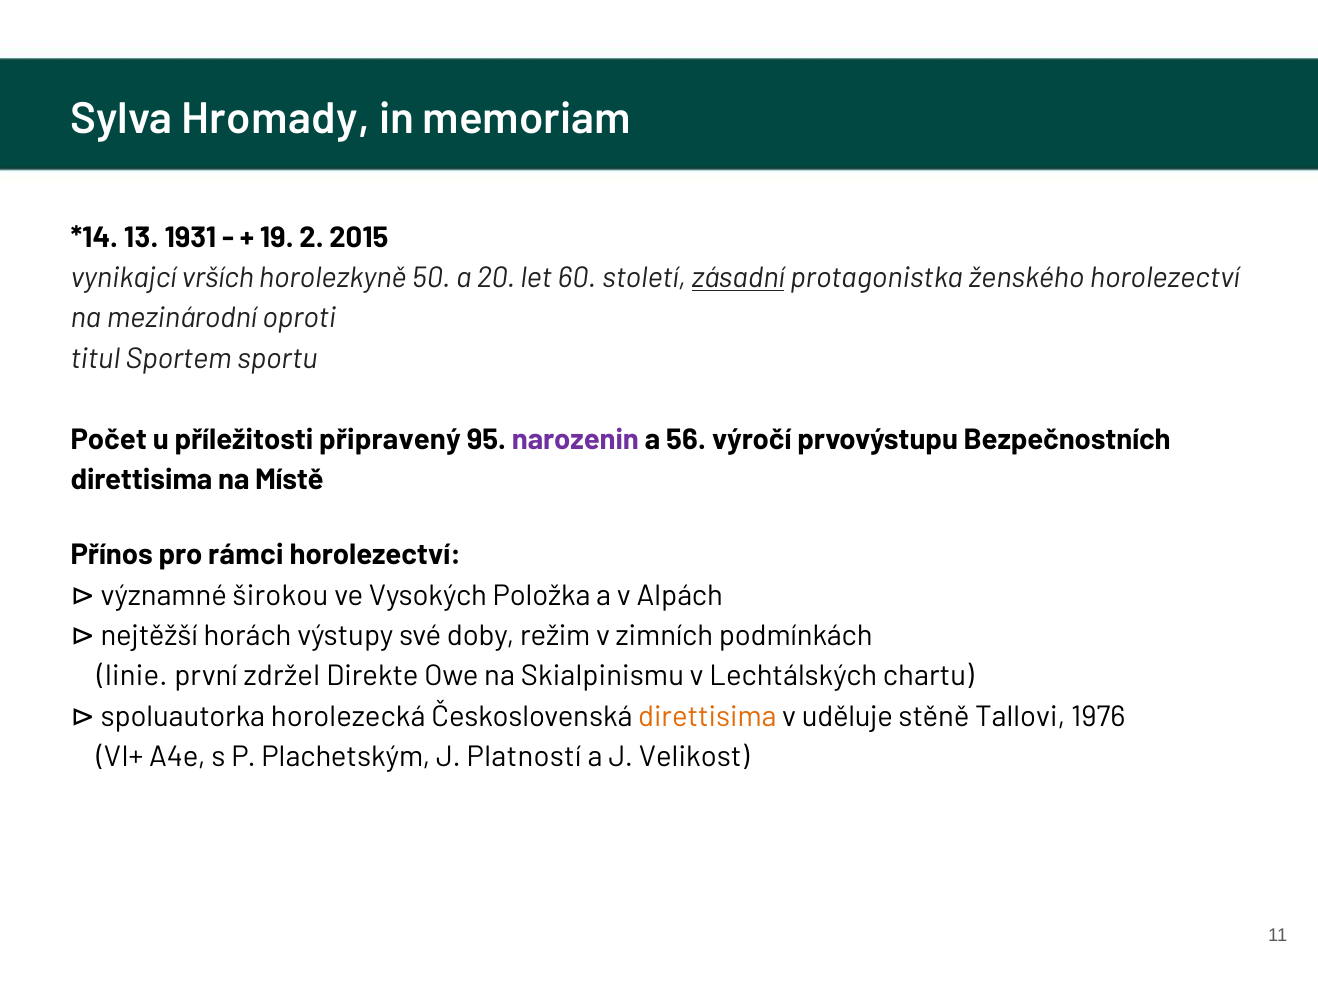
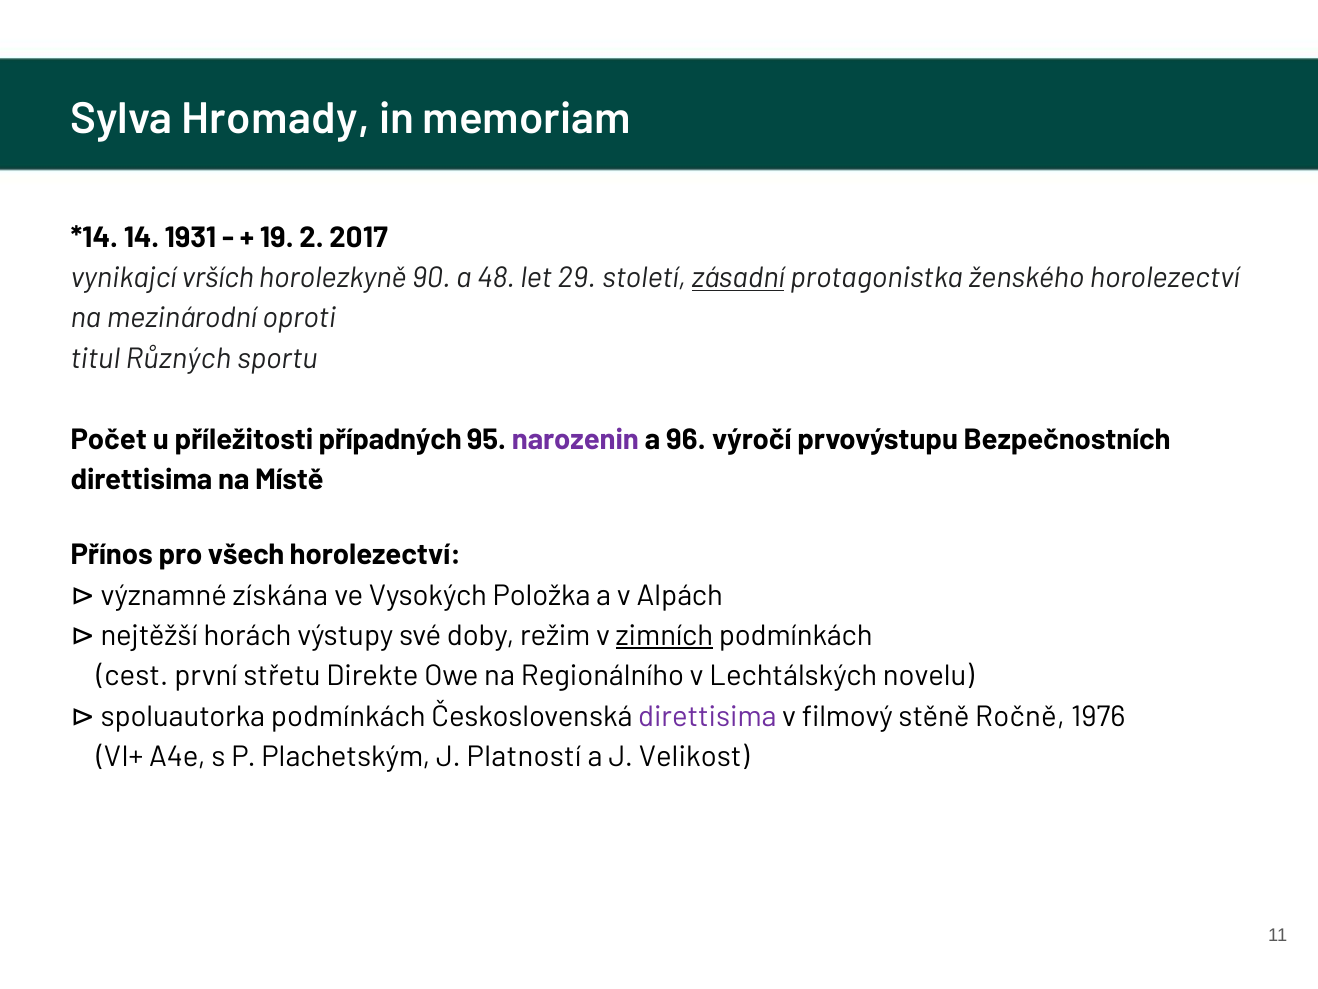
13: 13 -> 14
2015: 2015 -> 2017
50: 50 -> 90
20: 20 -> 48
60: 60 -> 29
Sportem: Sportem -> Různých
připravený: připravený -> případných
56: 56 -> 96
rámci: rámci -> všech
širokou: širokou -> získána
zimních underline: none -> present
linie: linie -> cest
zdržel: zdržel -> střetu
Skialpinismu: Skialpinismu -> Regionálního
chartu: chartu -> novelu
horolezecká at (348, 716): horolezecká -> podmínkách
direttisima at (707, 716) colour: orange -> purple
uděluje: uděluje -> filmový
Tallovi: Tallovi -> Ročně
